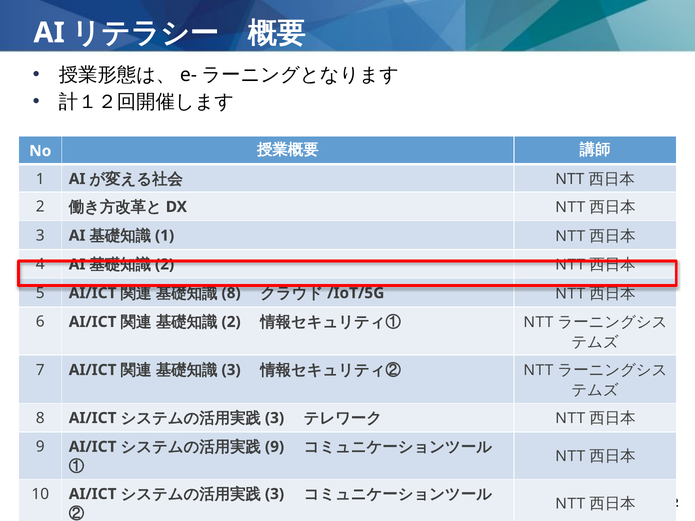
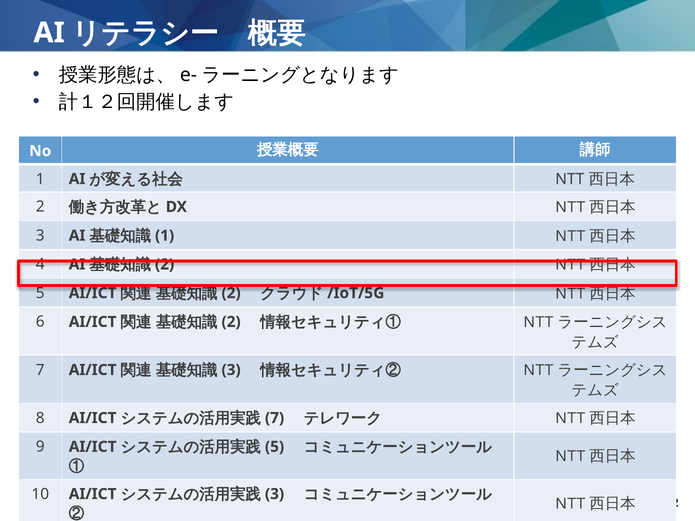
8 at (231, 293): 8 -> 2
3 at (275, 418): 3 -> 7
9 at (275, 447): 9 -> 5
